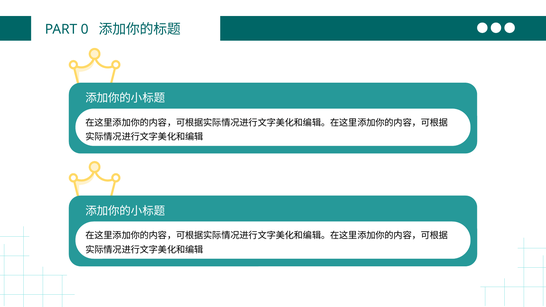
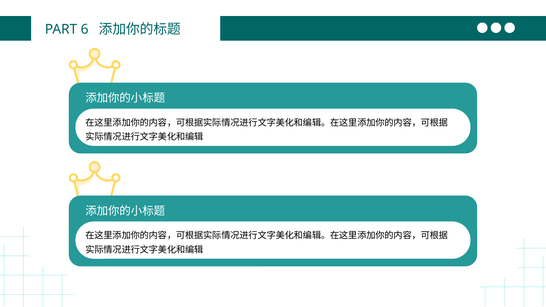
0: 0 -> 6
